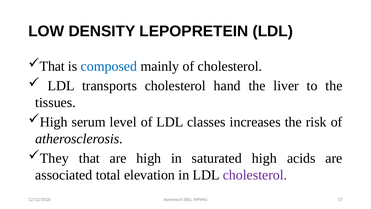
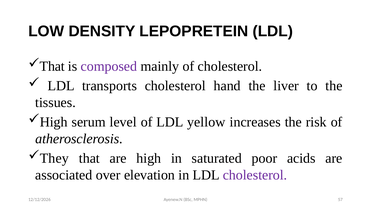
composed colour: blue -> purple
classes: classes -> yellow
saturated high: high -> poor
total: total -> over
